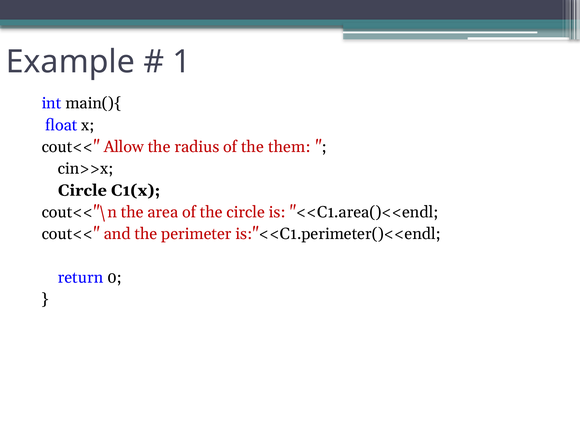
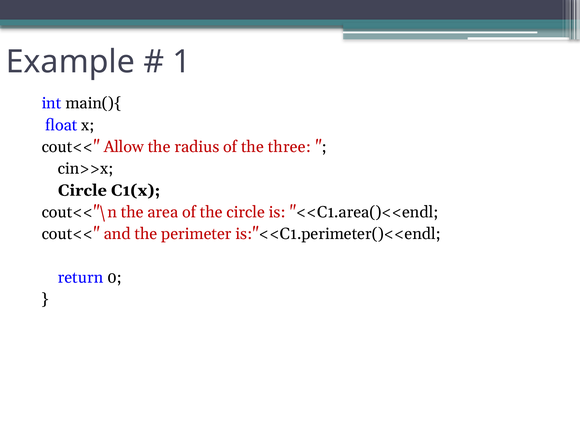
them: them -> three
